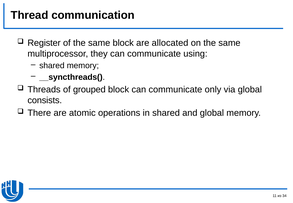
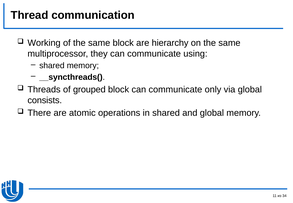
Register: Register -> Working
allocated: allocated -> hierarchy
